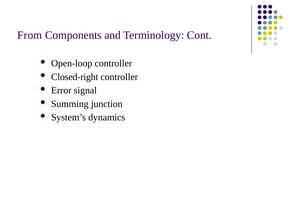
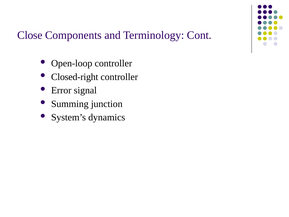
From: From -> Close
